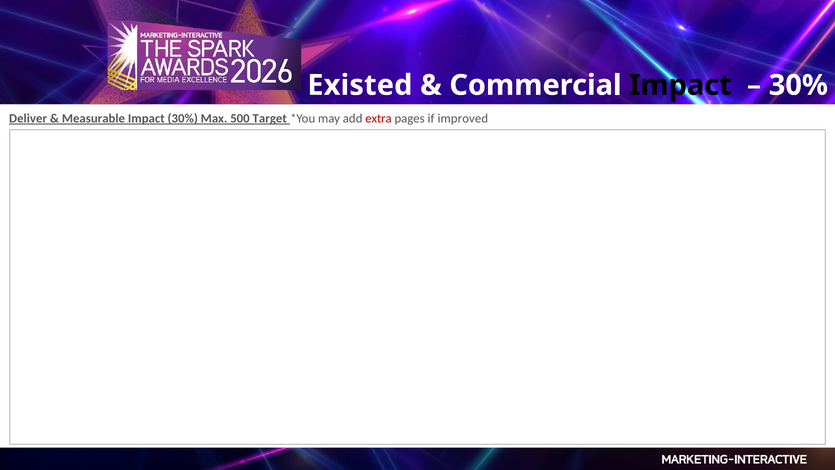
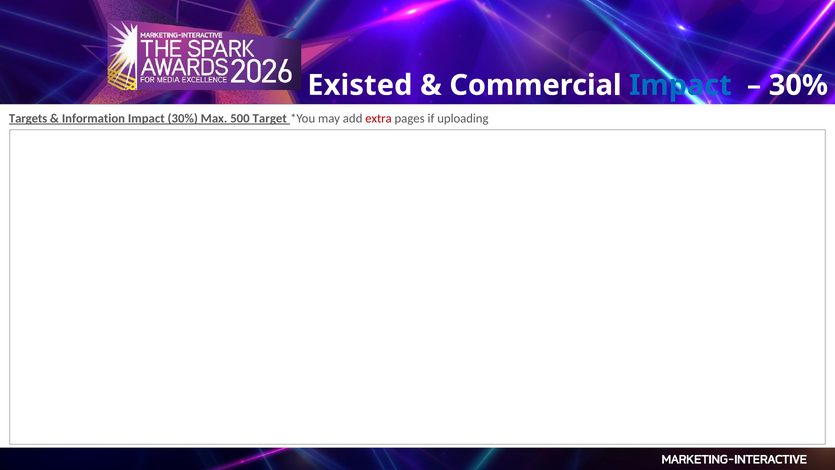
Impact at (680, 85) colour: black -> blue
Deliver: Deliver -> Targets
Measurable: Measurable -> Information
improved: improved -> uploading
